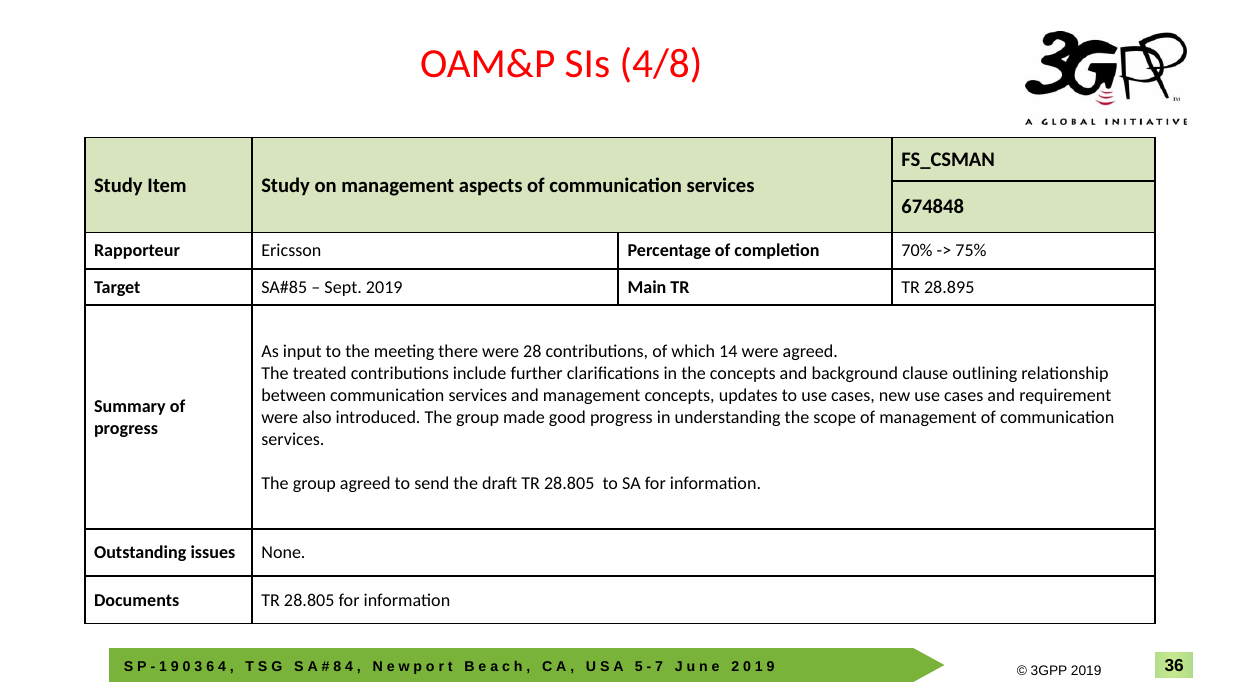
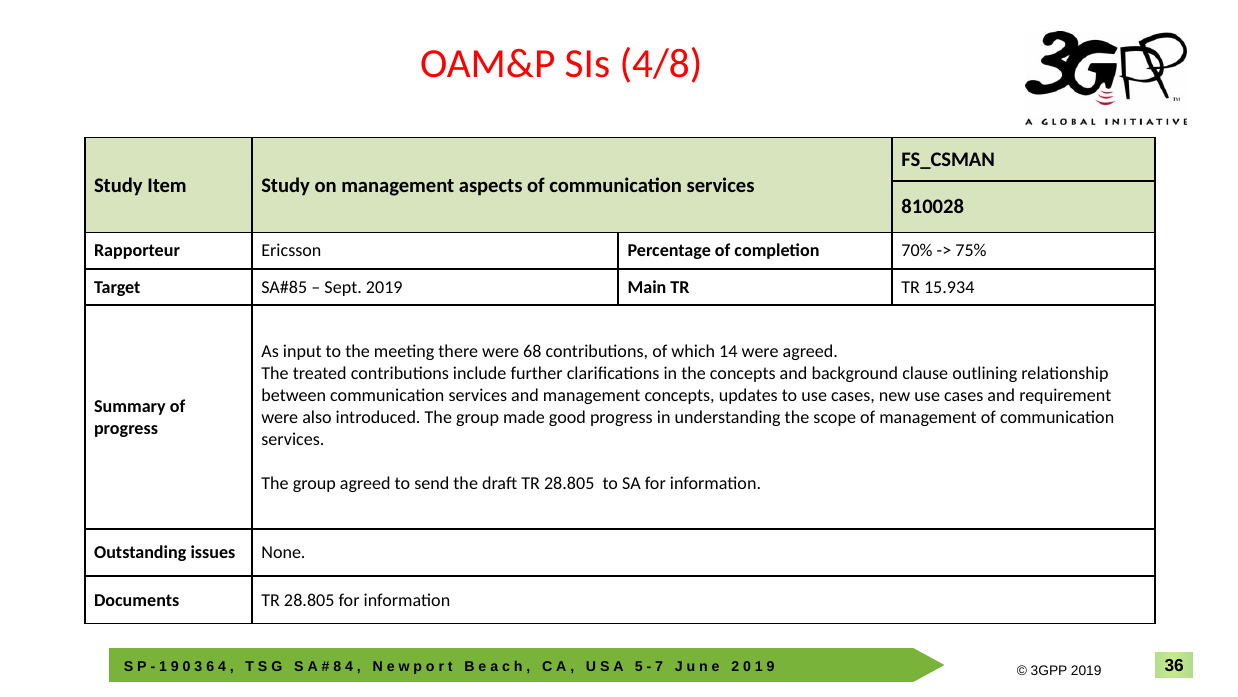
674848: 674848 -> 810028
28.895: 28.895 -> 15.934
28: 28 -> 68
